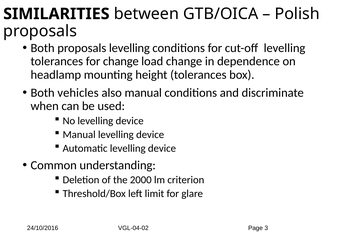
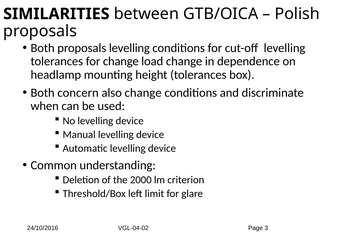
vehicles: vehicles -> concern
also manual: manual -> change
